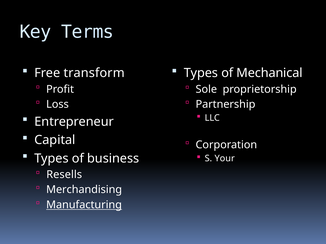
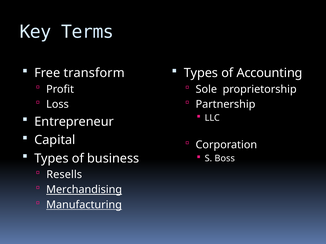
Mechanical: Mechanical -> Accounting
Your: Your -> Boss
Merchandising underline: none -> present
